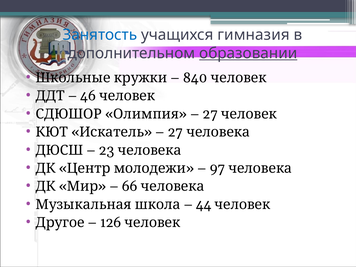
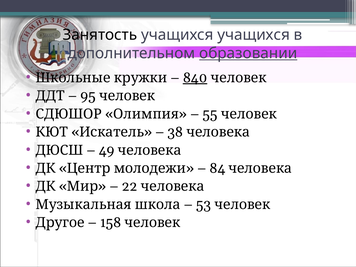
Занятость colour: blue -> black
учащихся гимназия: гимназия -> учащихся
840 underline: none -> present
46: 46 -> 95
27 at (210, 114): 27 -> 55
27 at (175, 132): 27 -> 38
23: 23 -> 49
97: 97 -> 84
66: 66 -> 22
44: 44 -> 53
126: 126 -> 158
